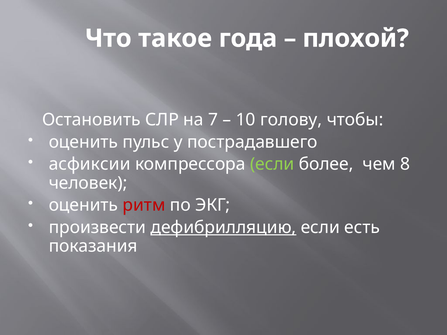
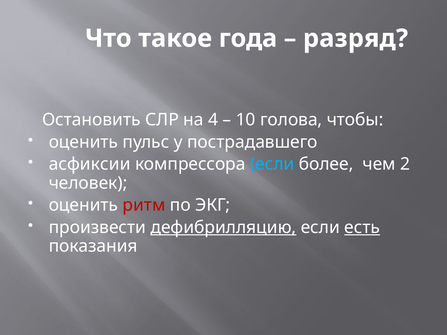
плохой: плохой -> разряд
7: 7 -> 4
голову: голову -> голова
если at (272, 164) colour: light green -> light blue
8: 8 -> 2
есть underline: none -> present
